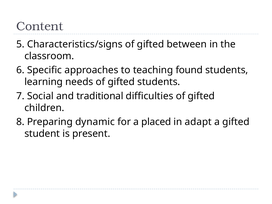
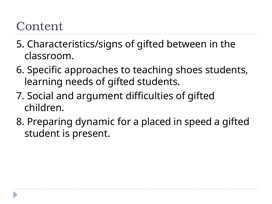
found: found -> shoes
traditional: traditional -> argument
adapt: adapt -> speed
